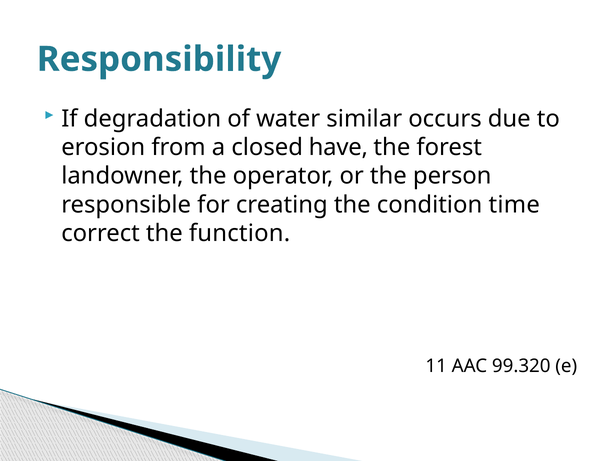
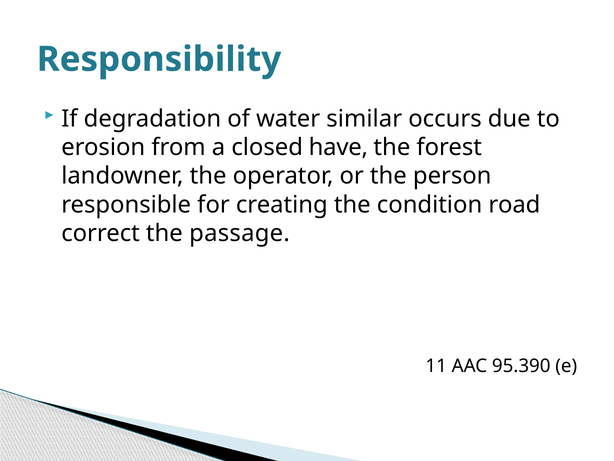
time: time -> road
function: function -> passage
99.320: 99.320 -> 95.390
